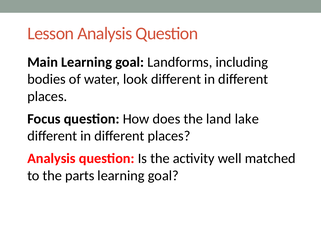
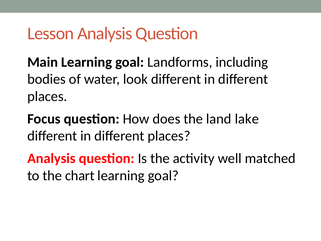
parts: parts -> chart
